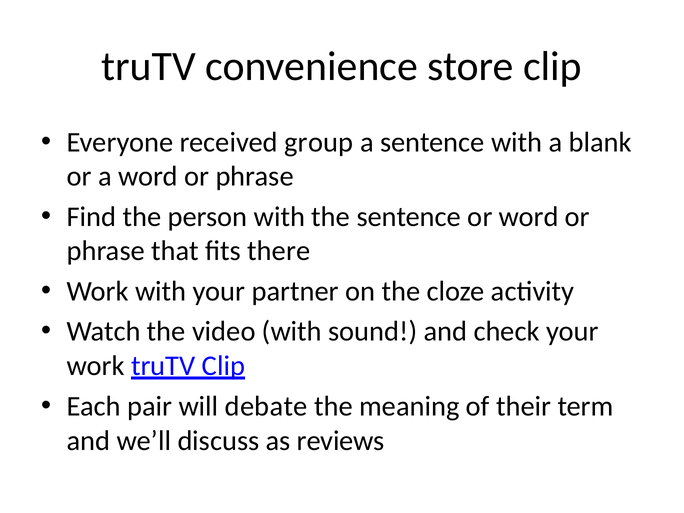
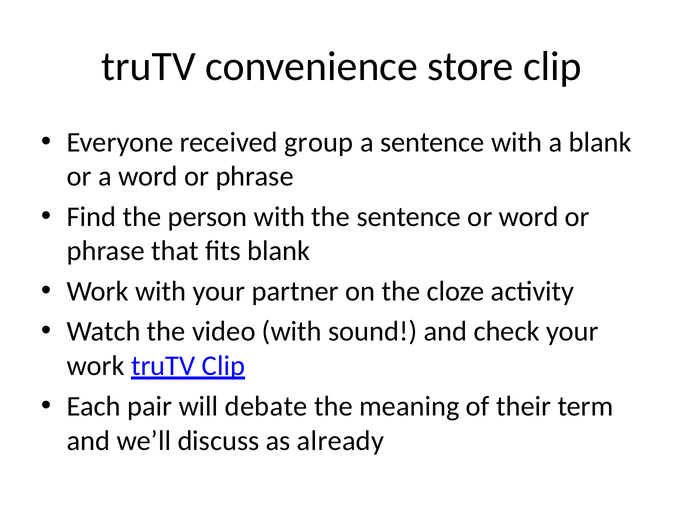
fits there: there -> blank
reviews: reviews -> already
